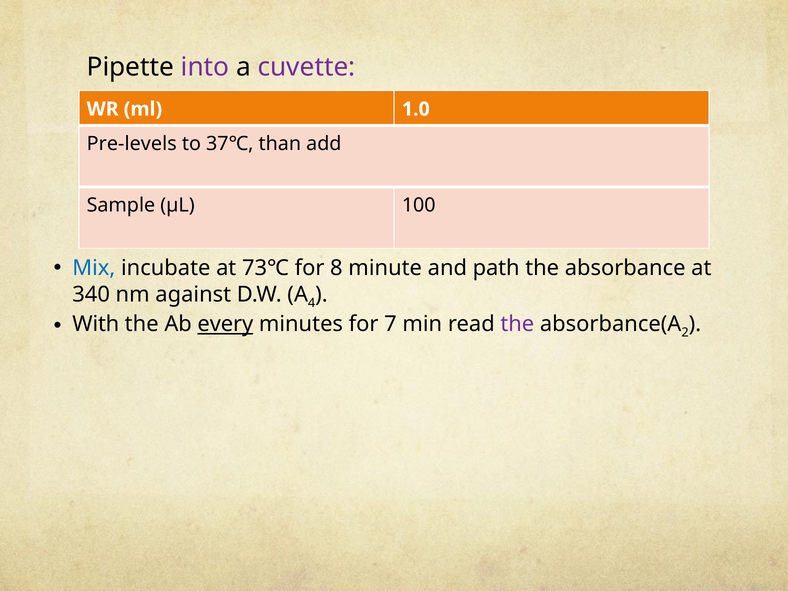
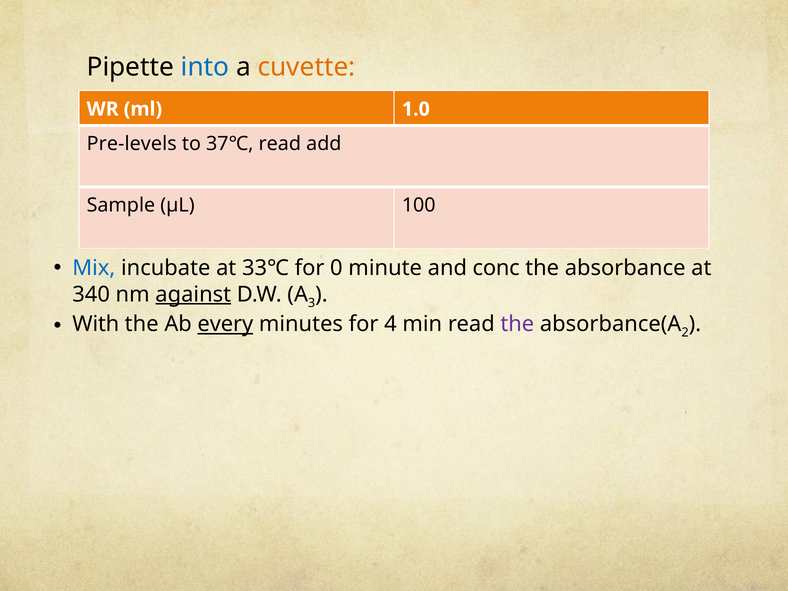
into colour: purple -> blue
cuvette colour: purple -> orange
37℃ than: than -> read
73℃: 73℃ -> 33℃
8: 8 -> 0
path: path -> conc
against underline: none -> present
4: 4 -> 3
7: 7 -> 4
